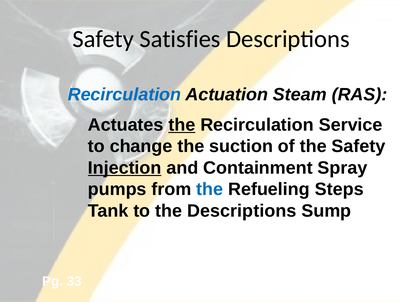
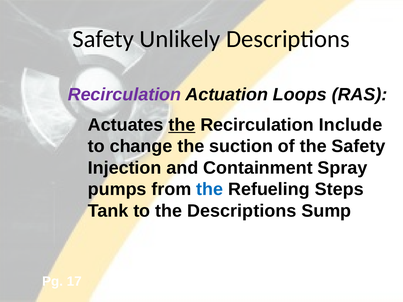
Satisfies: Satisfies -> Unlikely
Recirculation at (124, 95) colour: blue -> purple
Steam: Steam -> Loops
Service: Service -> Include
Injection underline: present -> none
33: 33 -> 17
